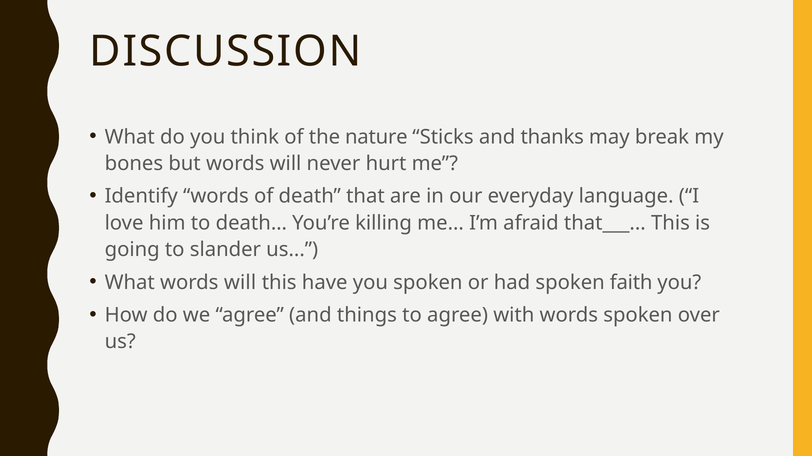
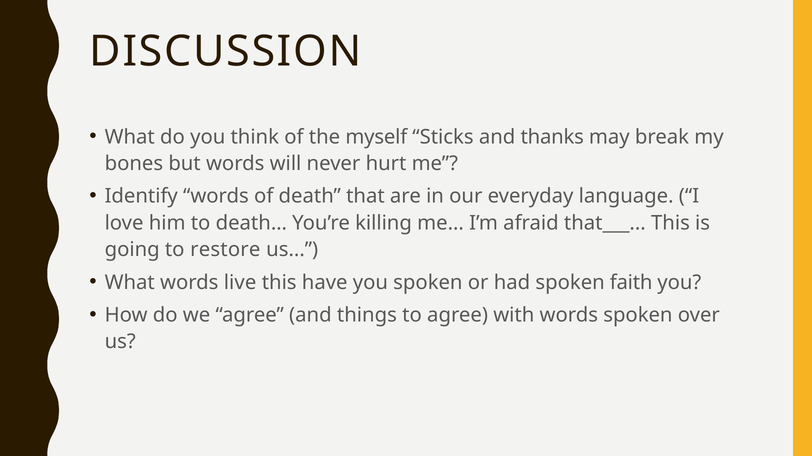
nature: nature -> myself
slander: slander -> restore
What words will: will -> live
